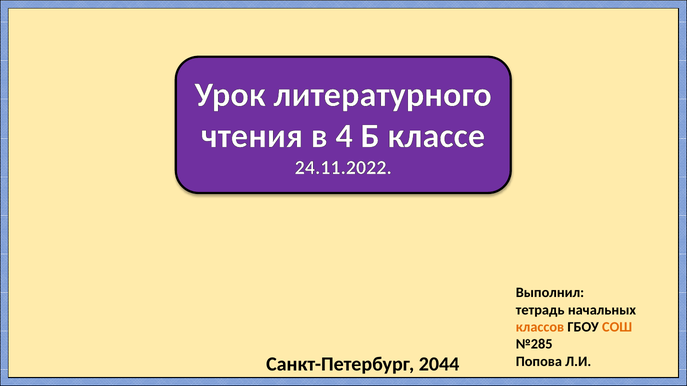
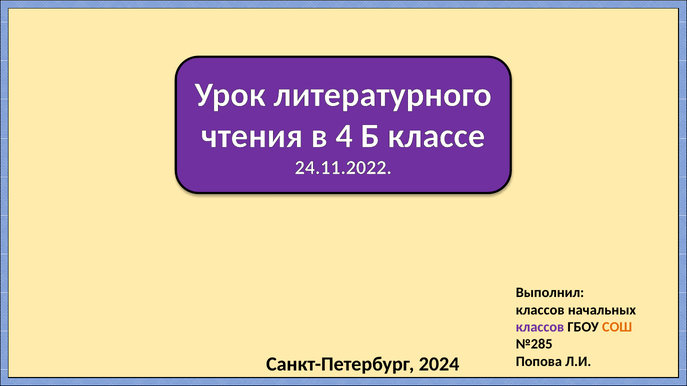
тетрадь at (540, 310): тетрадь -> классов
классов at (540, 327) colour: orange -> purple
2044: 2044 -> 2024
